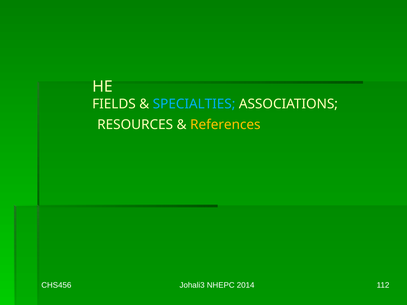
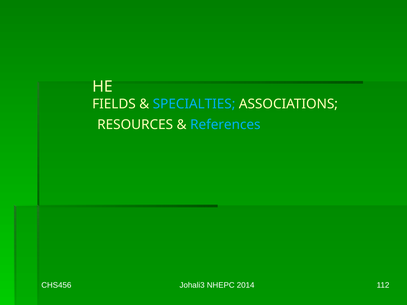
References colour: yellow -> light blue
